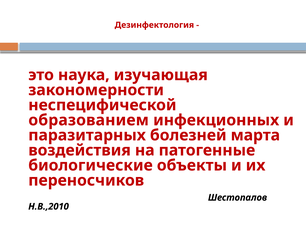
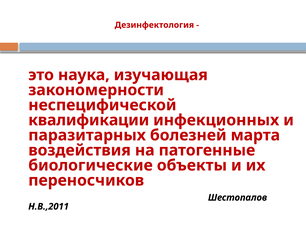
образованием: образованием -> квалификации
Н.В.,2010: Н.В.,2010 -> Н.В.,2011
